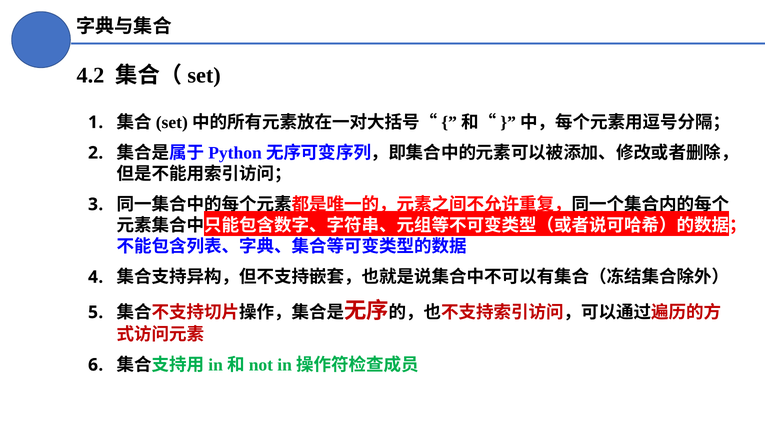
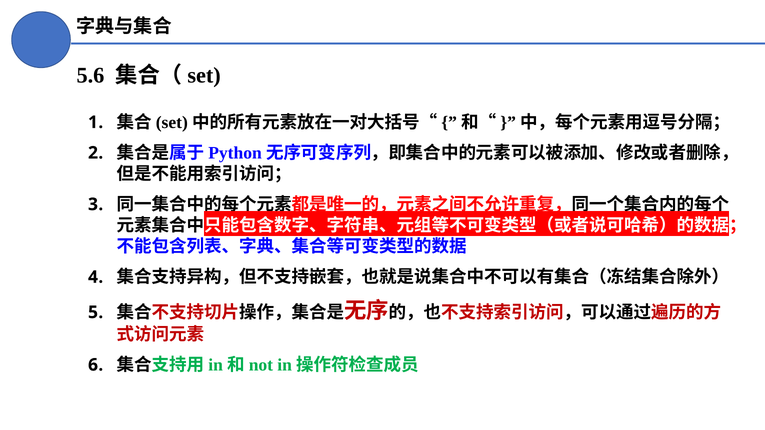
4.2: 4.2 -> 5.6
